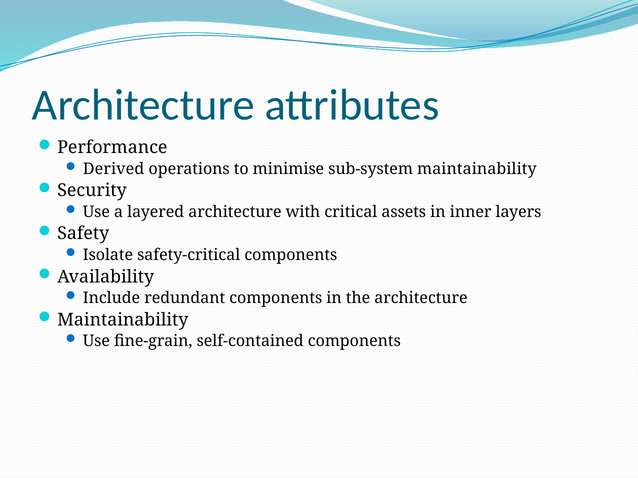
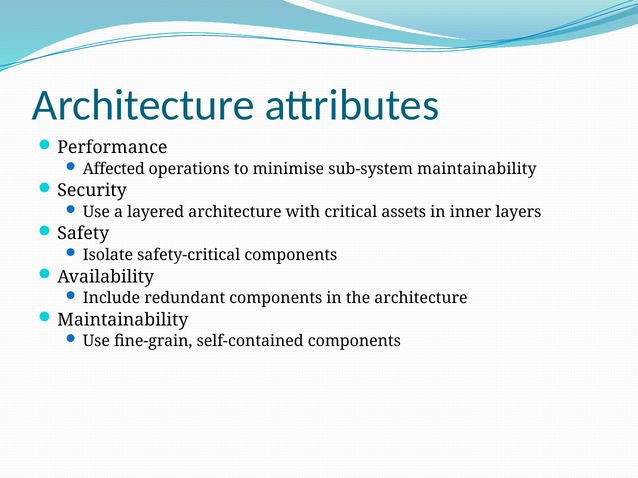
Derived: Derived -> Affected
